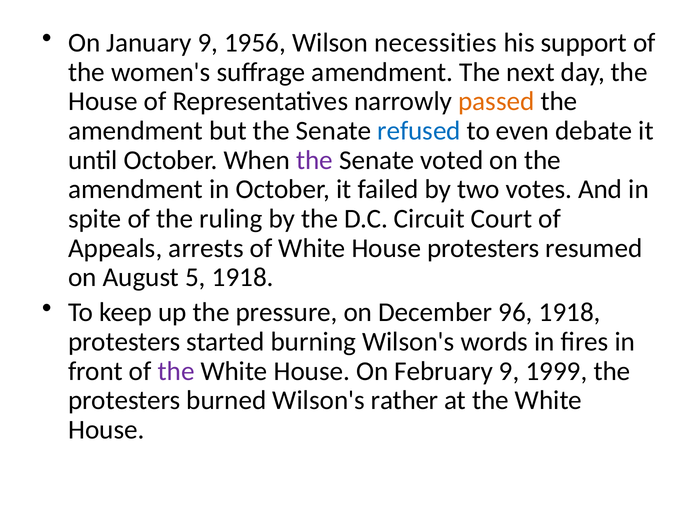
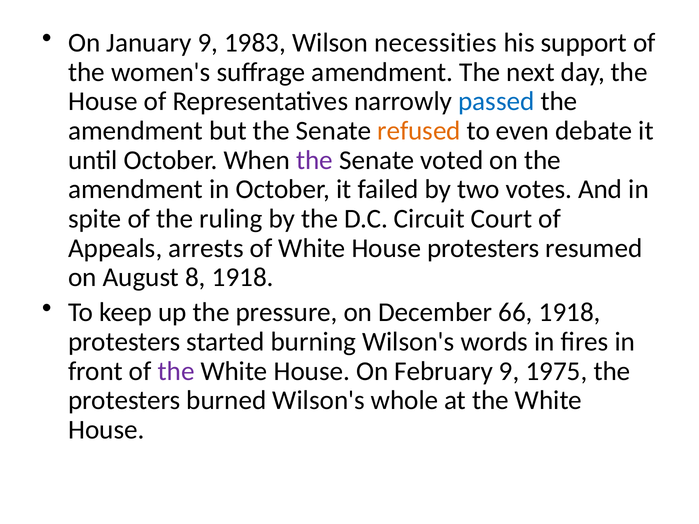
1956: 1956 -> 1983
passed colour: orange -> blue
refused colour: blue -> orange
5: 5 -> 8
96: 96 -> 66
1999: 1999 -> 1975
rather: rather -> whole
